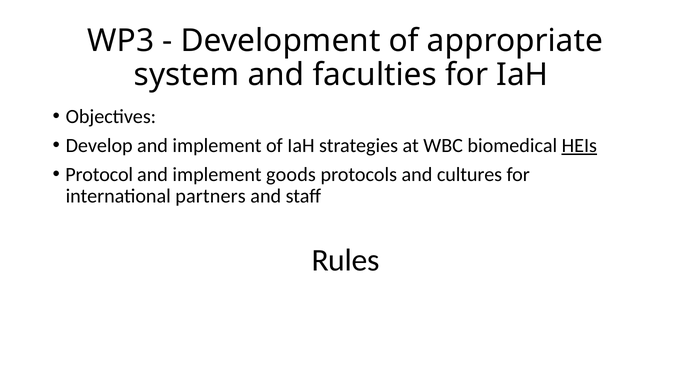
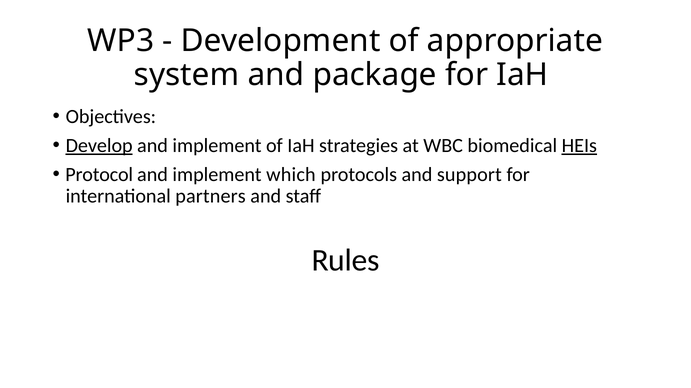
faculties: faculties -> package
Develop underline: none -> present
goods: goods -> which
cultures: cultures -> support
